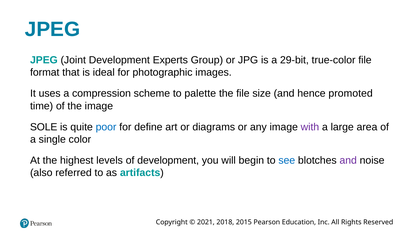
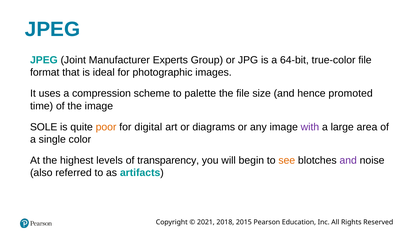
Joint Development: Development -> Manufacturer
29-bit: 29-bit -> 64-bit
poor colour: blue -> orange
define: define -> digital
of development: development -> transparency
see colour: blue -> orange
